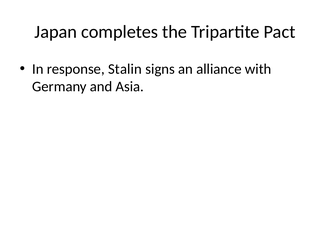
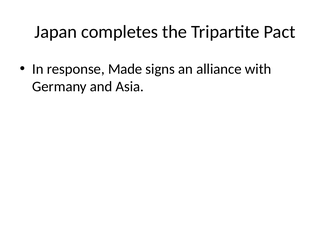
Stalin: Stalin -> Made
